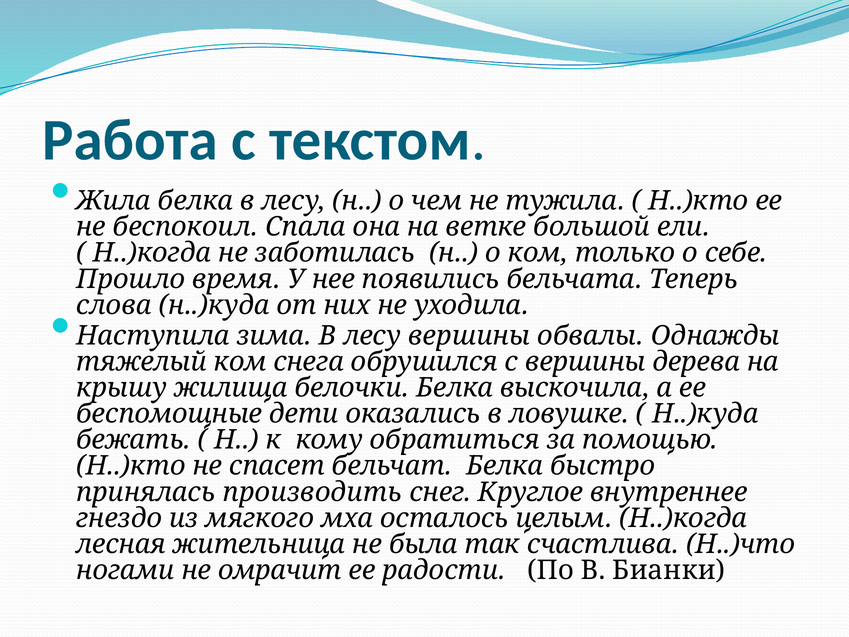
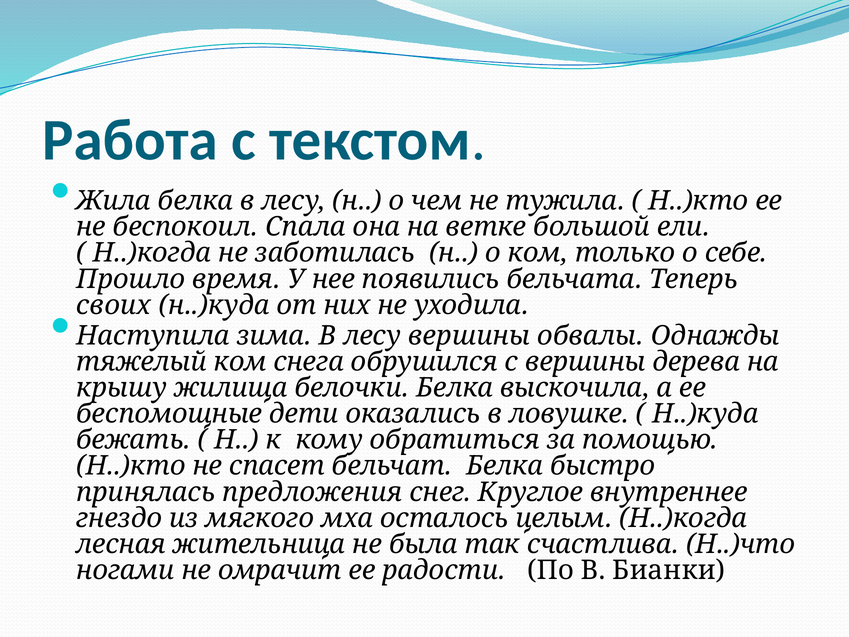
слова: слова -> своих
производить: производить -> предложения
